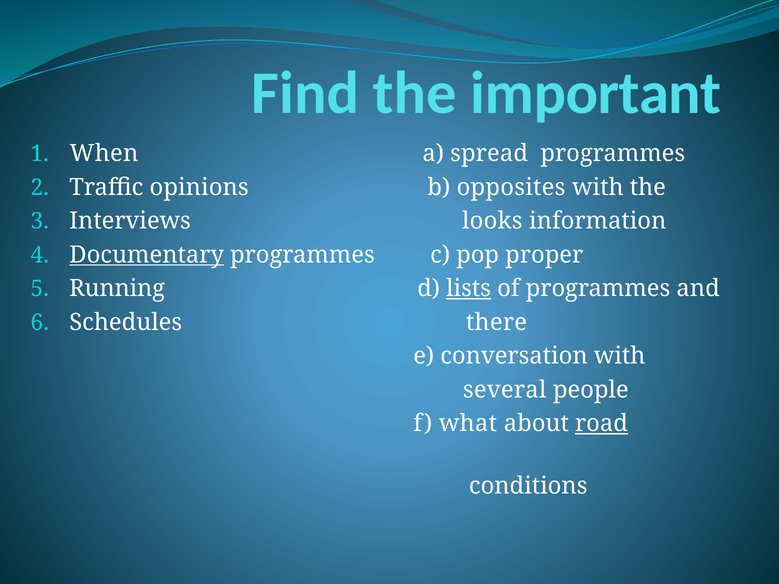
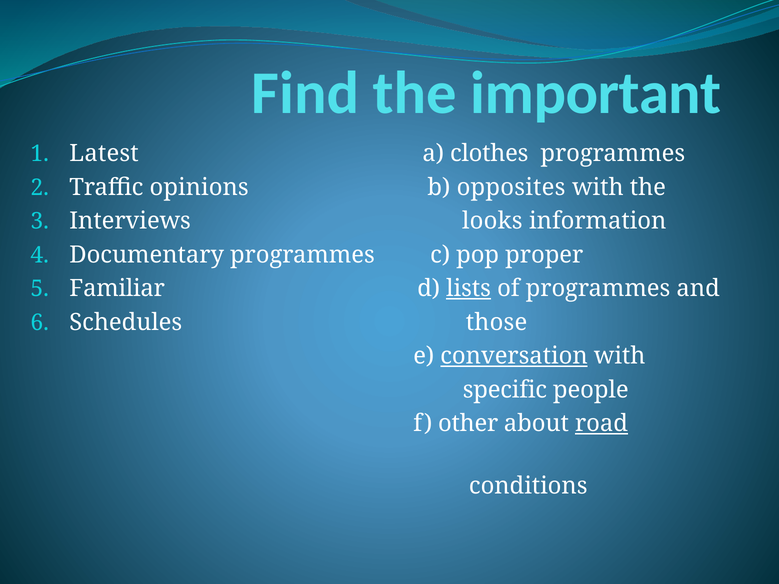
When: When -> Latest
spread: spread -> clothes
Documentary underline: present -> none
Running: Running -> Familiar
there: there -> those
conversation underline: none -> present
several: several -> specific
what: what -> other
